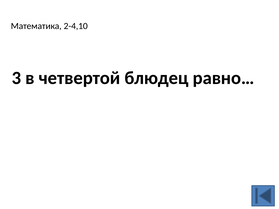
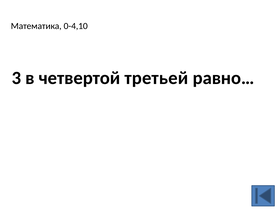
2-4,10: 2-4,10 -> 0-4,10
блюдец: блюдец -> третьей
